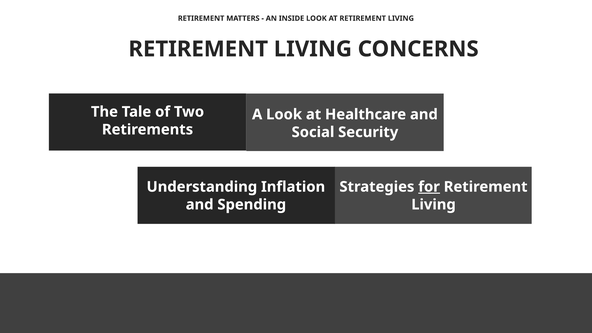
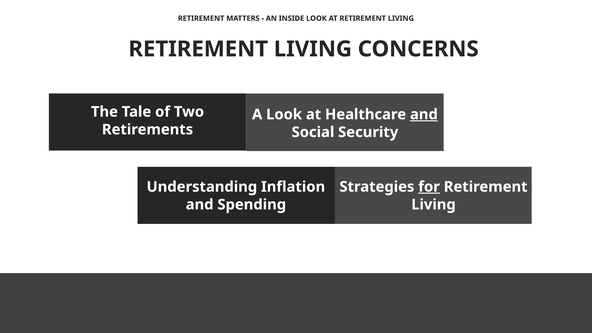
and at (424, 114) underline: none -> present
